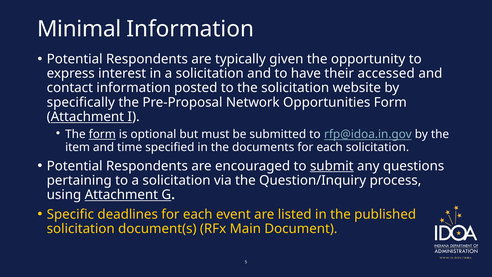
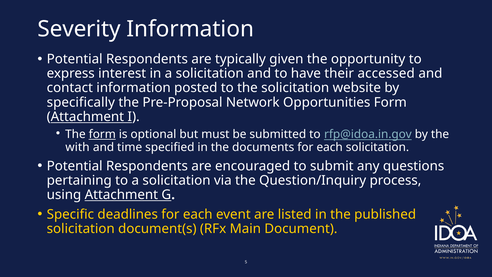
Minimal: Minimal -> Severity
item: item -> with
submit underline: present -> none
